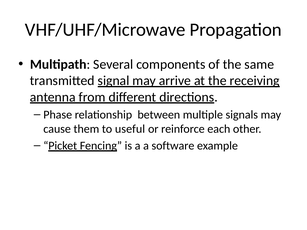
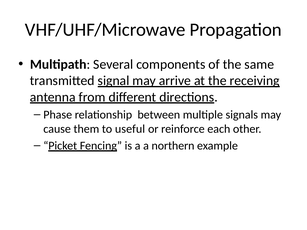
software: software -> northern
